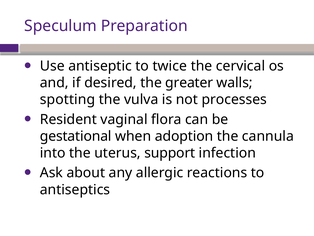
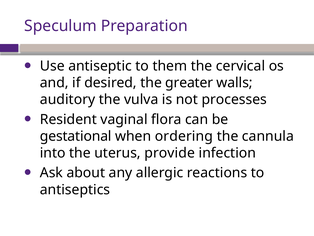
twice: twice -> them
spotting: spotting -> auditory
adoption: adoption -> ordering
support: support -> provide
